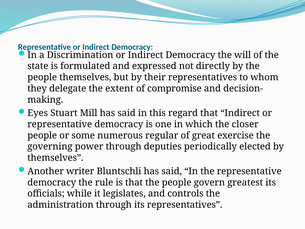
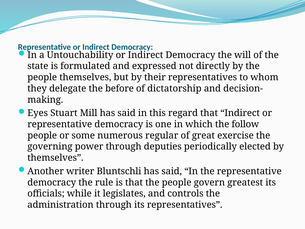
Discrimination: Discrimination -> Untouchability
extent: extent -> before
compromise: compromise -> dictatorship
closer: closer -> follow
